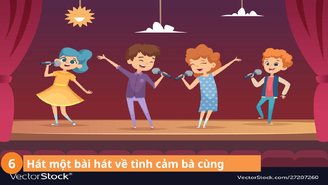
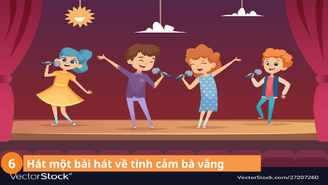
cùng: cùng -> vắng
